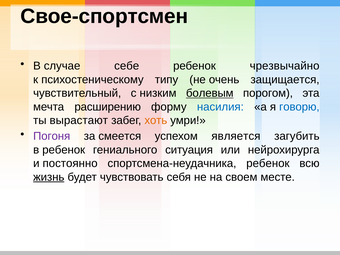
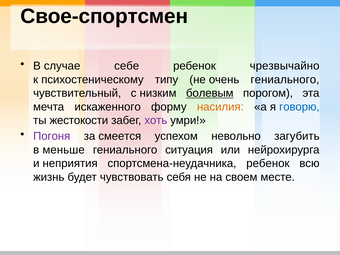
очень защищается: защищается -> гениального
расширению: расширению -> искаженного
насилия colour: blue -> orange
вырастают: вырастают -> жестокости
хоть colour: orange -> purple
является: является -> невольно
в ребенок: ребенок -> меньше
постоянно: постоянно -> неприятия
жизнь underline: present -> none
